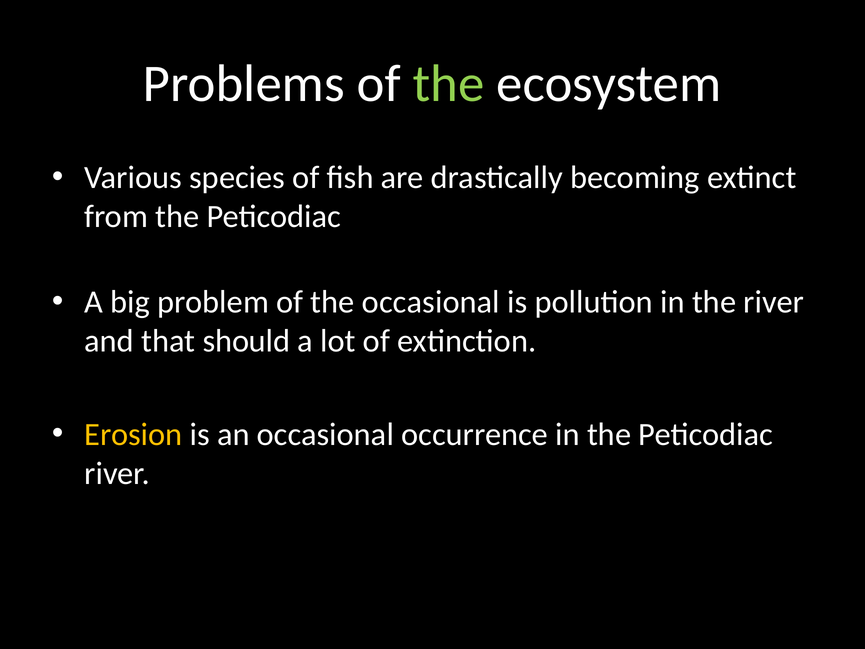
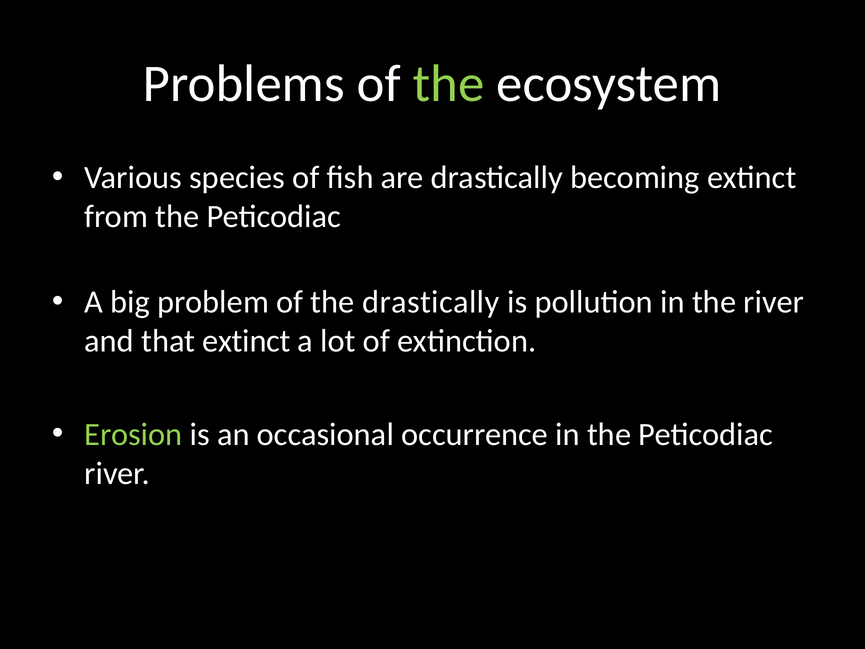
the occasional: occasional -> drastically
that should: should -> extinct
Erosion colour: yellow -> light green
